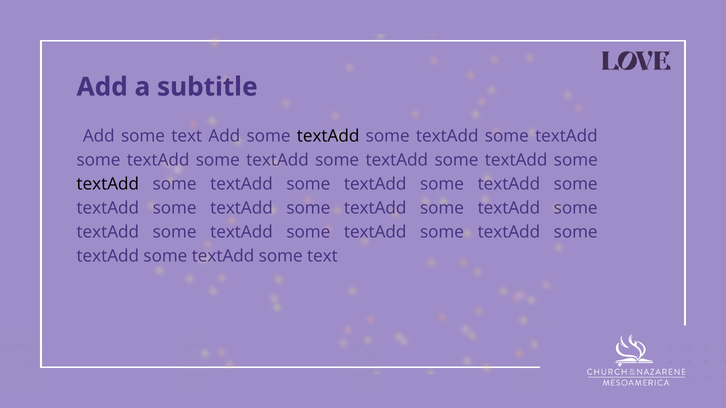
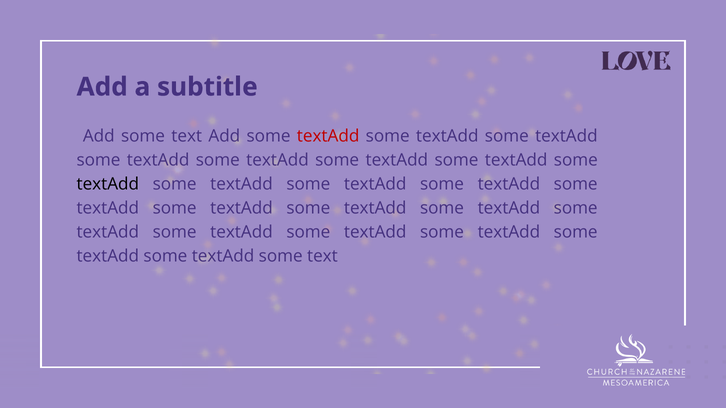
textAdd at (328, 136) colour: black -> red
